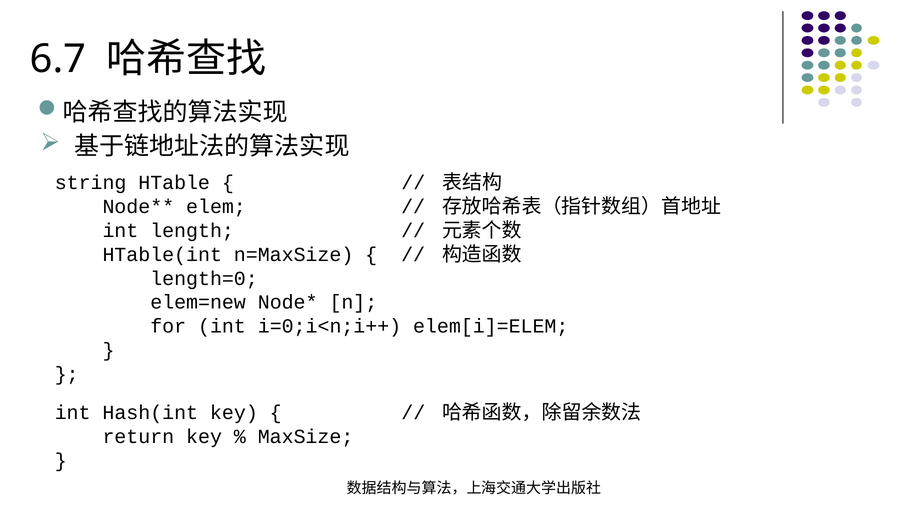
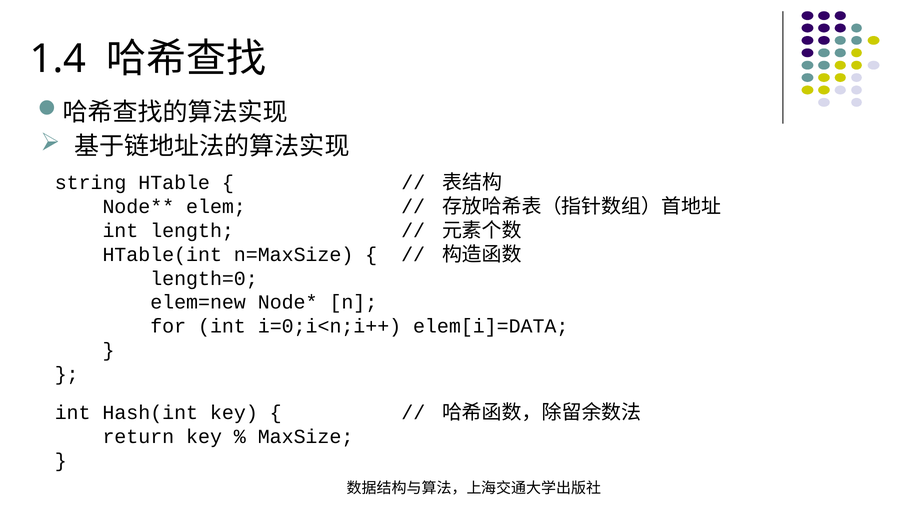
6.7: 6.7 -> 1.4
elem[i]=ELEM: elem[i]=ELEM -> elem[i]=DATA
